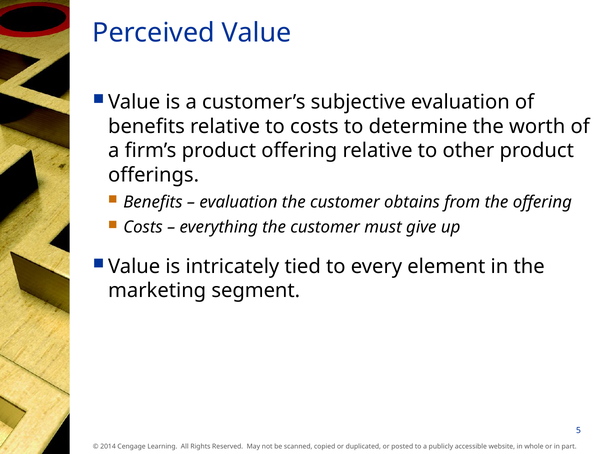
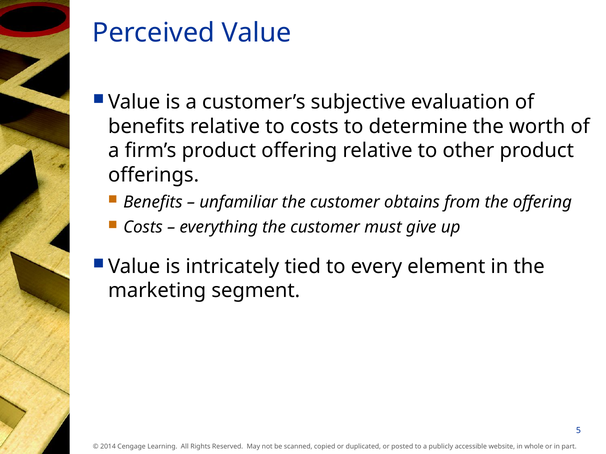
evaluation at (238, 202): evaluation -> unfamiliar
